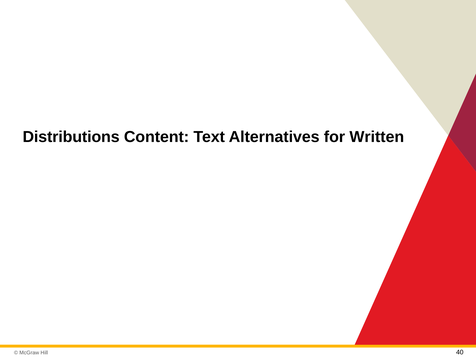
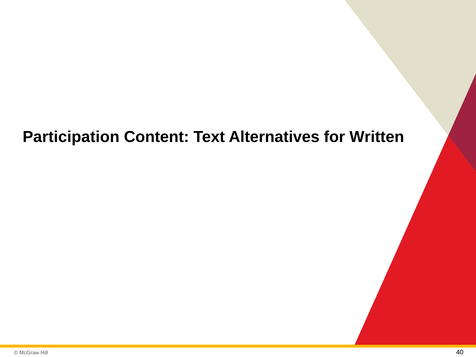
Distributions: Distributions -> Participation
